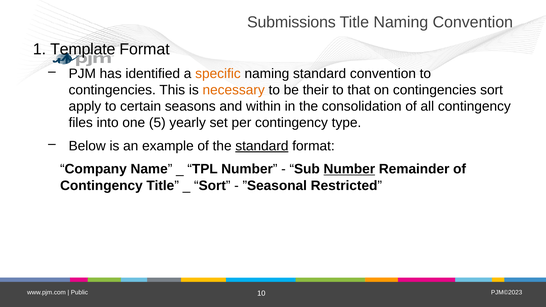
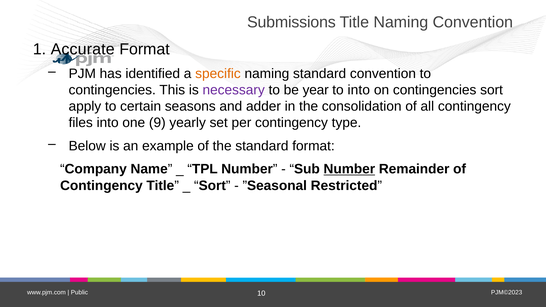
Template: Template -> Accurate
necessary colour: orange -> purple
their: their -> year
to that: that -> into
within: within -> adder
5: 5 -> 9
standard at (262, 146) underline: present -> none
